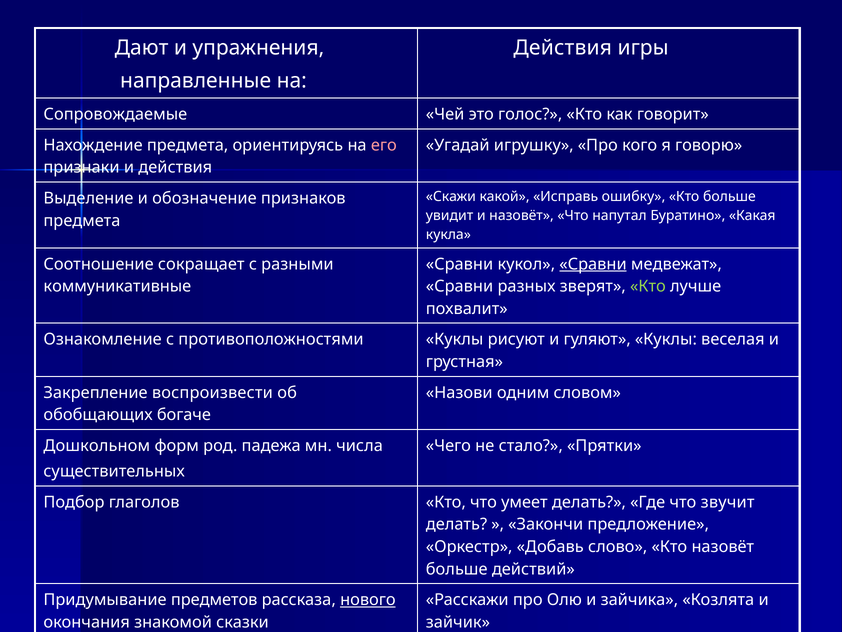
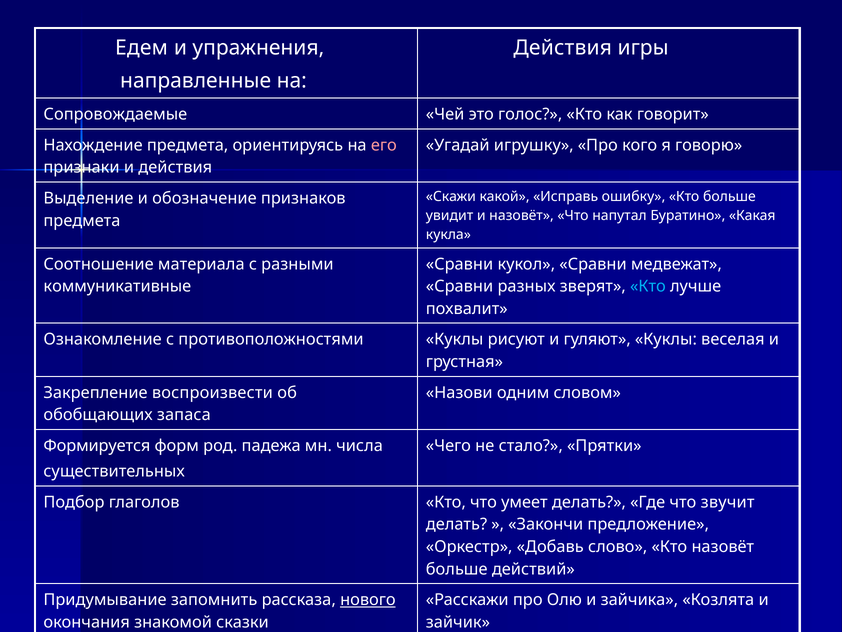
Дают: Дают -> Едем
сокращает: сокращает -> материала
Сравни at (593, 264) underline: present -> none
Кто at (648, 286) colour: light green -> light blue
богаче: богаче -> запаса
Дошкольном: Дошкольном -> Формируется
предметов: предметов -> запомнить
